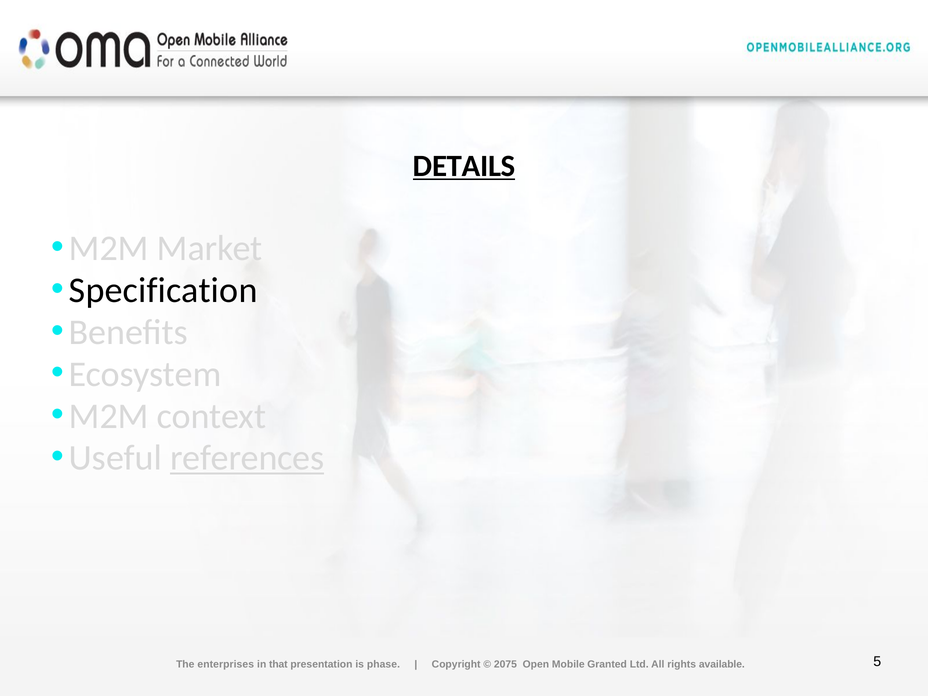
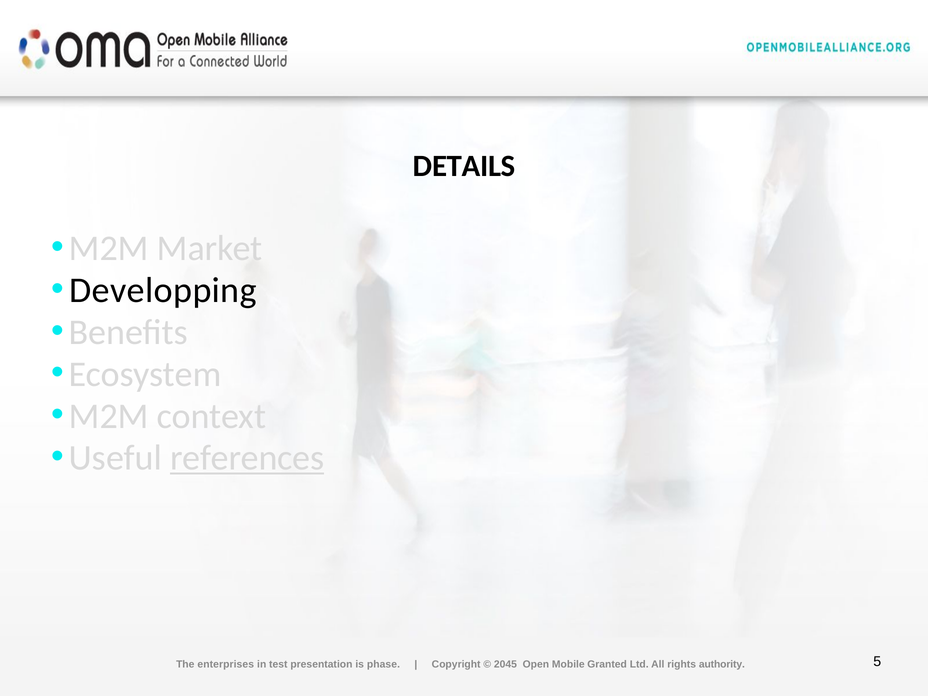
DETAILS underline: present -> none
Specification: Specification -> Developping
that: that -> test
2075: 2075 -> 2045
available: available -> authority
